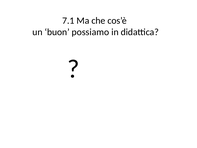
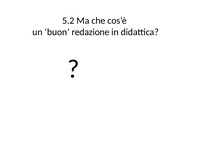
7.1: 7.1 -> 5.2
possiamo: possiamo -> redazione
